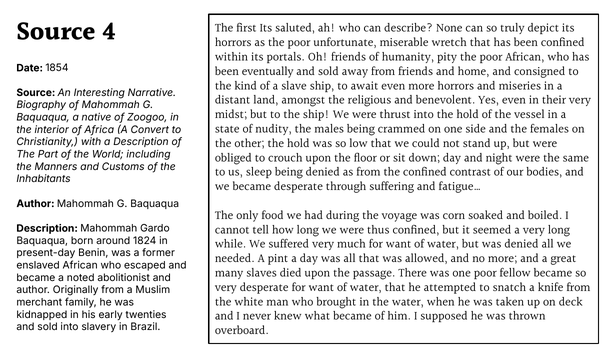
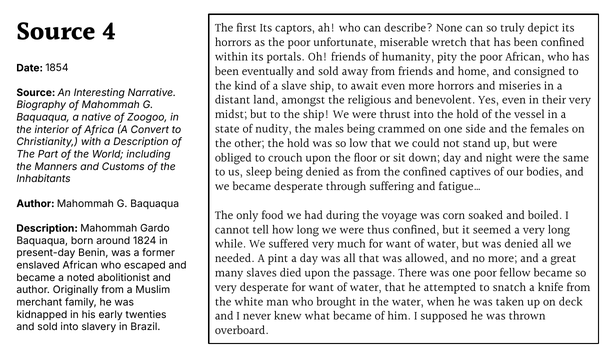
saluted: saluted -> captors
contrast: contrast -> captives
